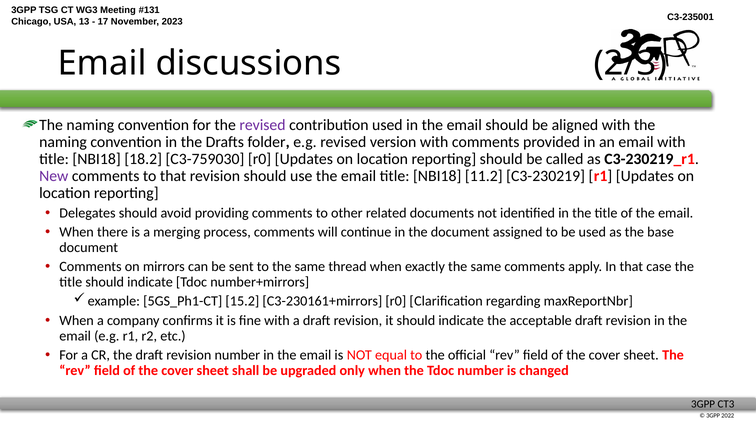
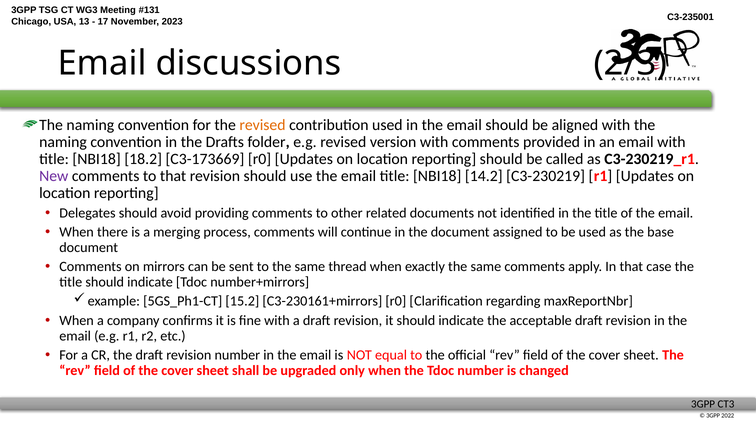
revised at (263, 125) colour: purple -> orange
C3-759030: C3-759030 -> C3-173669
11.2: 11.2 -> 14.2
